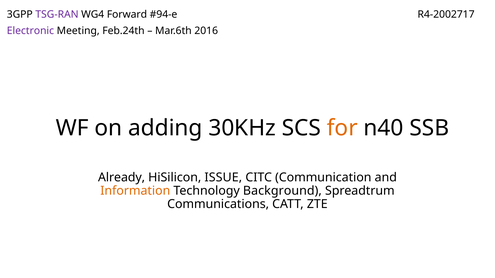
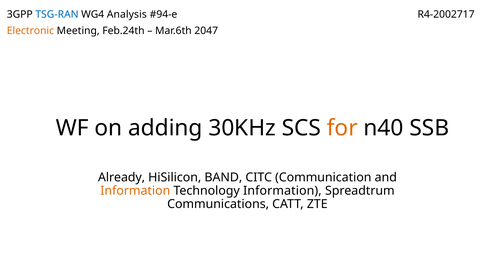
TSG-RAN colour: purple -> blue
Forward: Forward -> Analysis
Electronic colour: purple -> orange
2016: 2016 -> 2047
ISSUE: ISSUE -> BAND
Technology Background: Background -> Information
